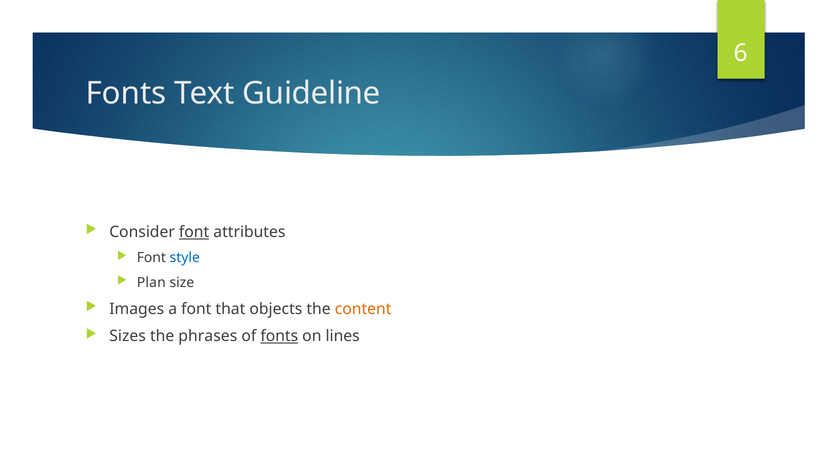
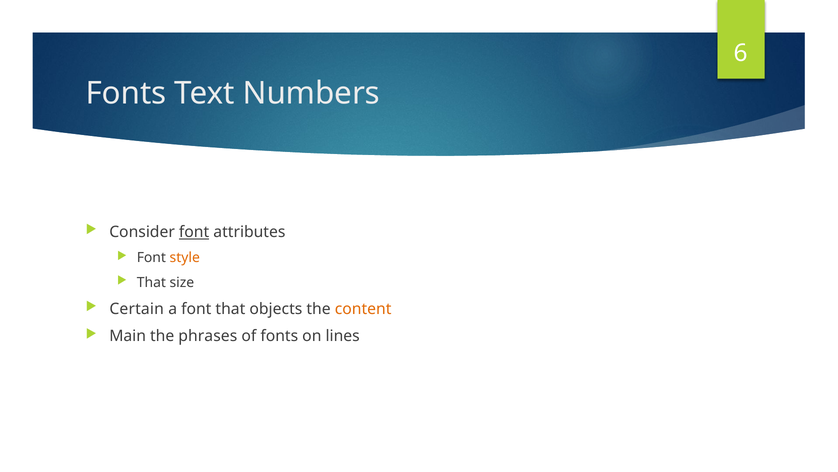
Guideline: Guideline -> Numbers
style colour: blue -> orange
Plan at (151, 282): Plan -> That
Images: Images -> Certain
Sizes: Sizes -> Main
fonts at (279, 336) underline: present -> none
